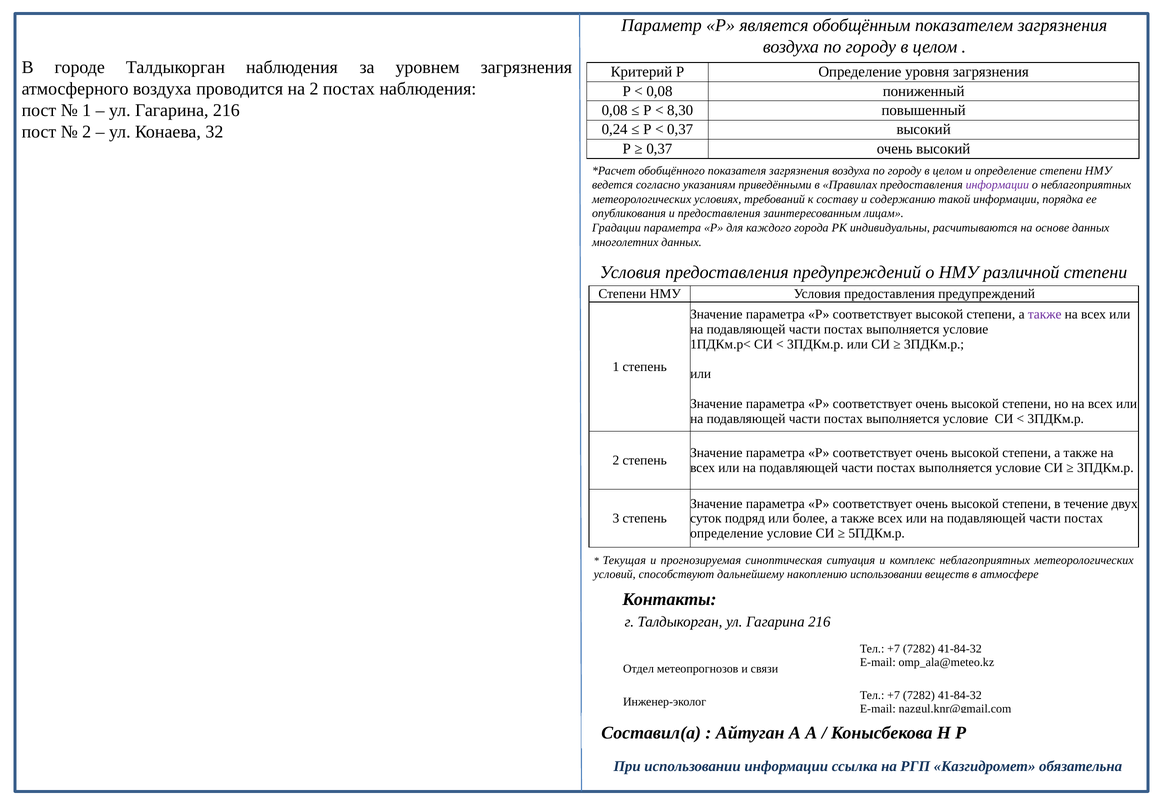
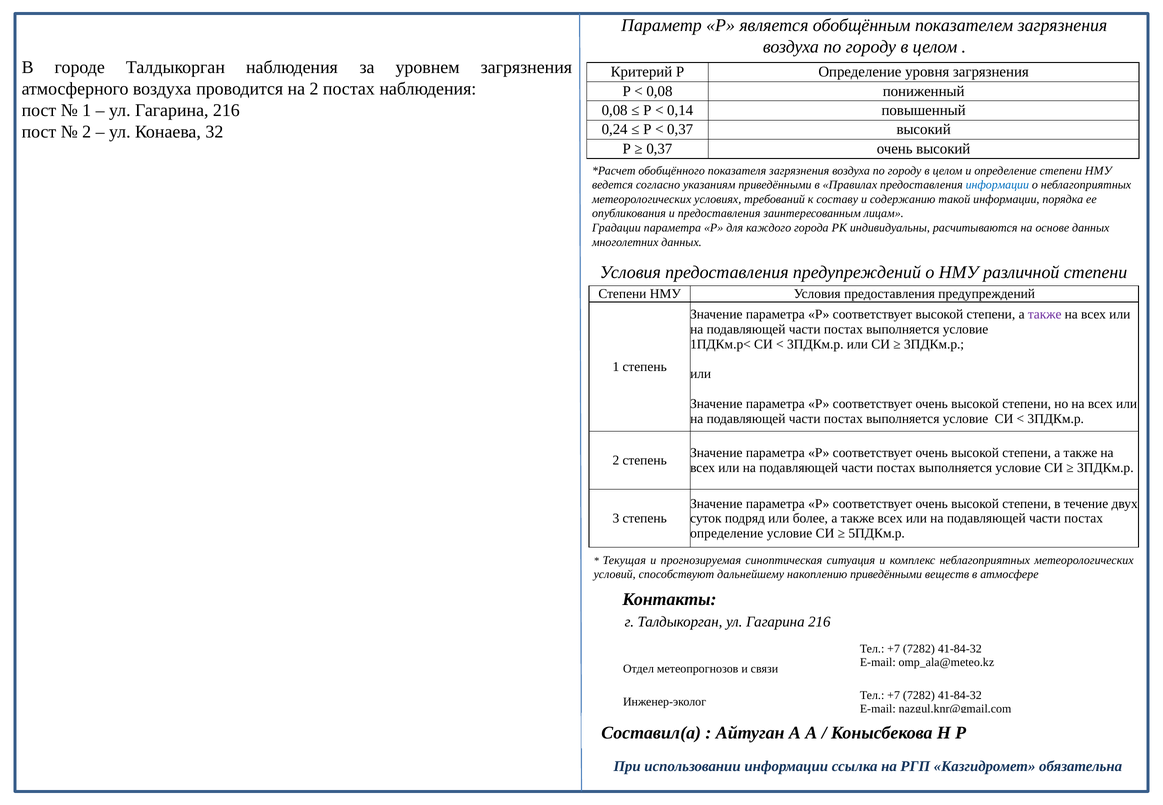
8,30: 8,30 -> 0,14
информации at (997, 185) colour: purple -> blue
накоплению использовании: использовании -> приведёнными
